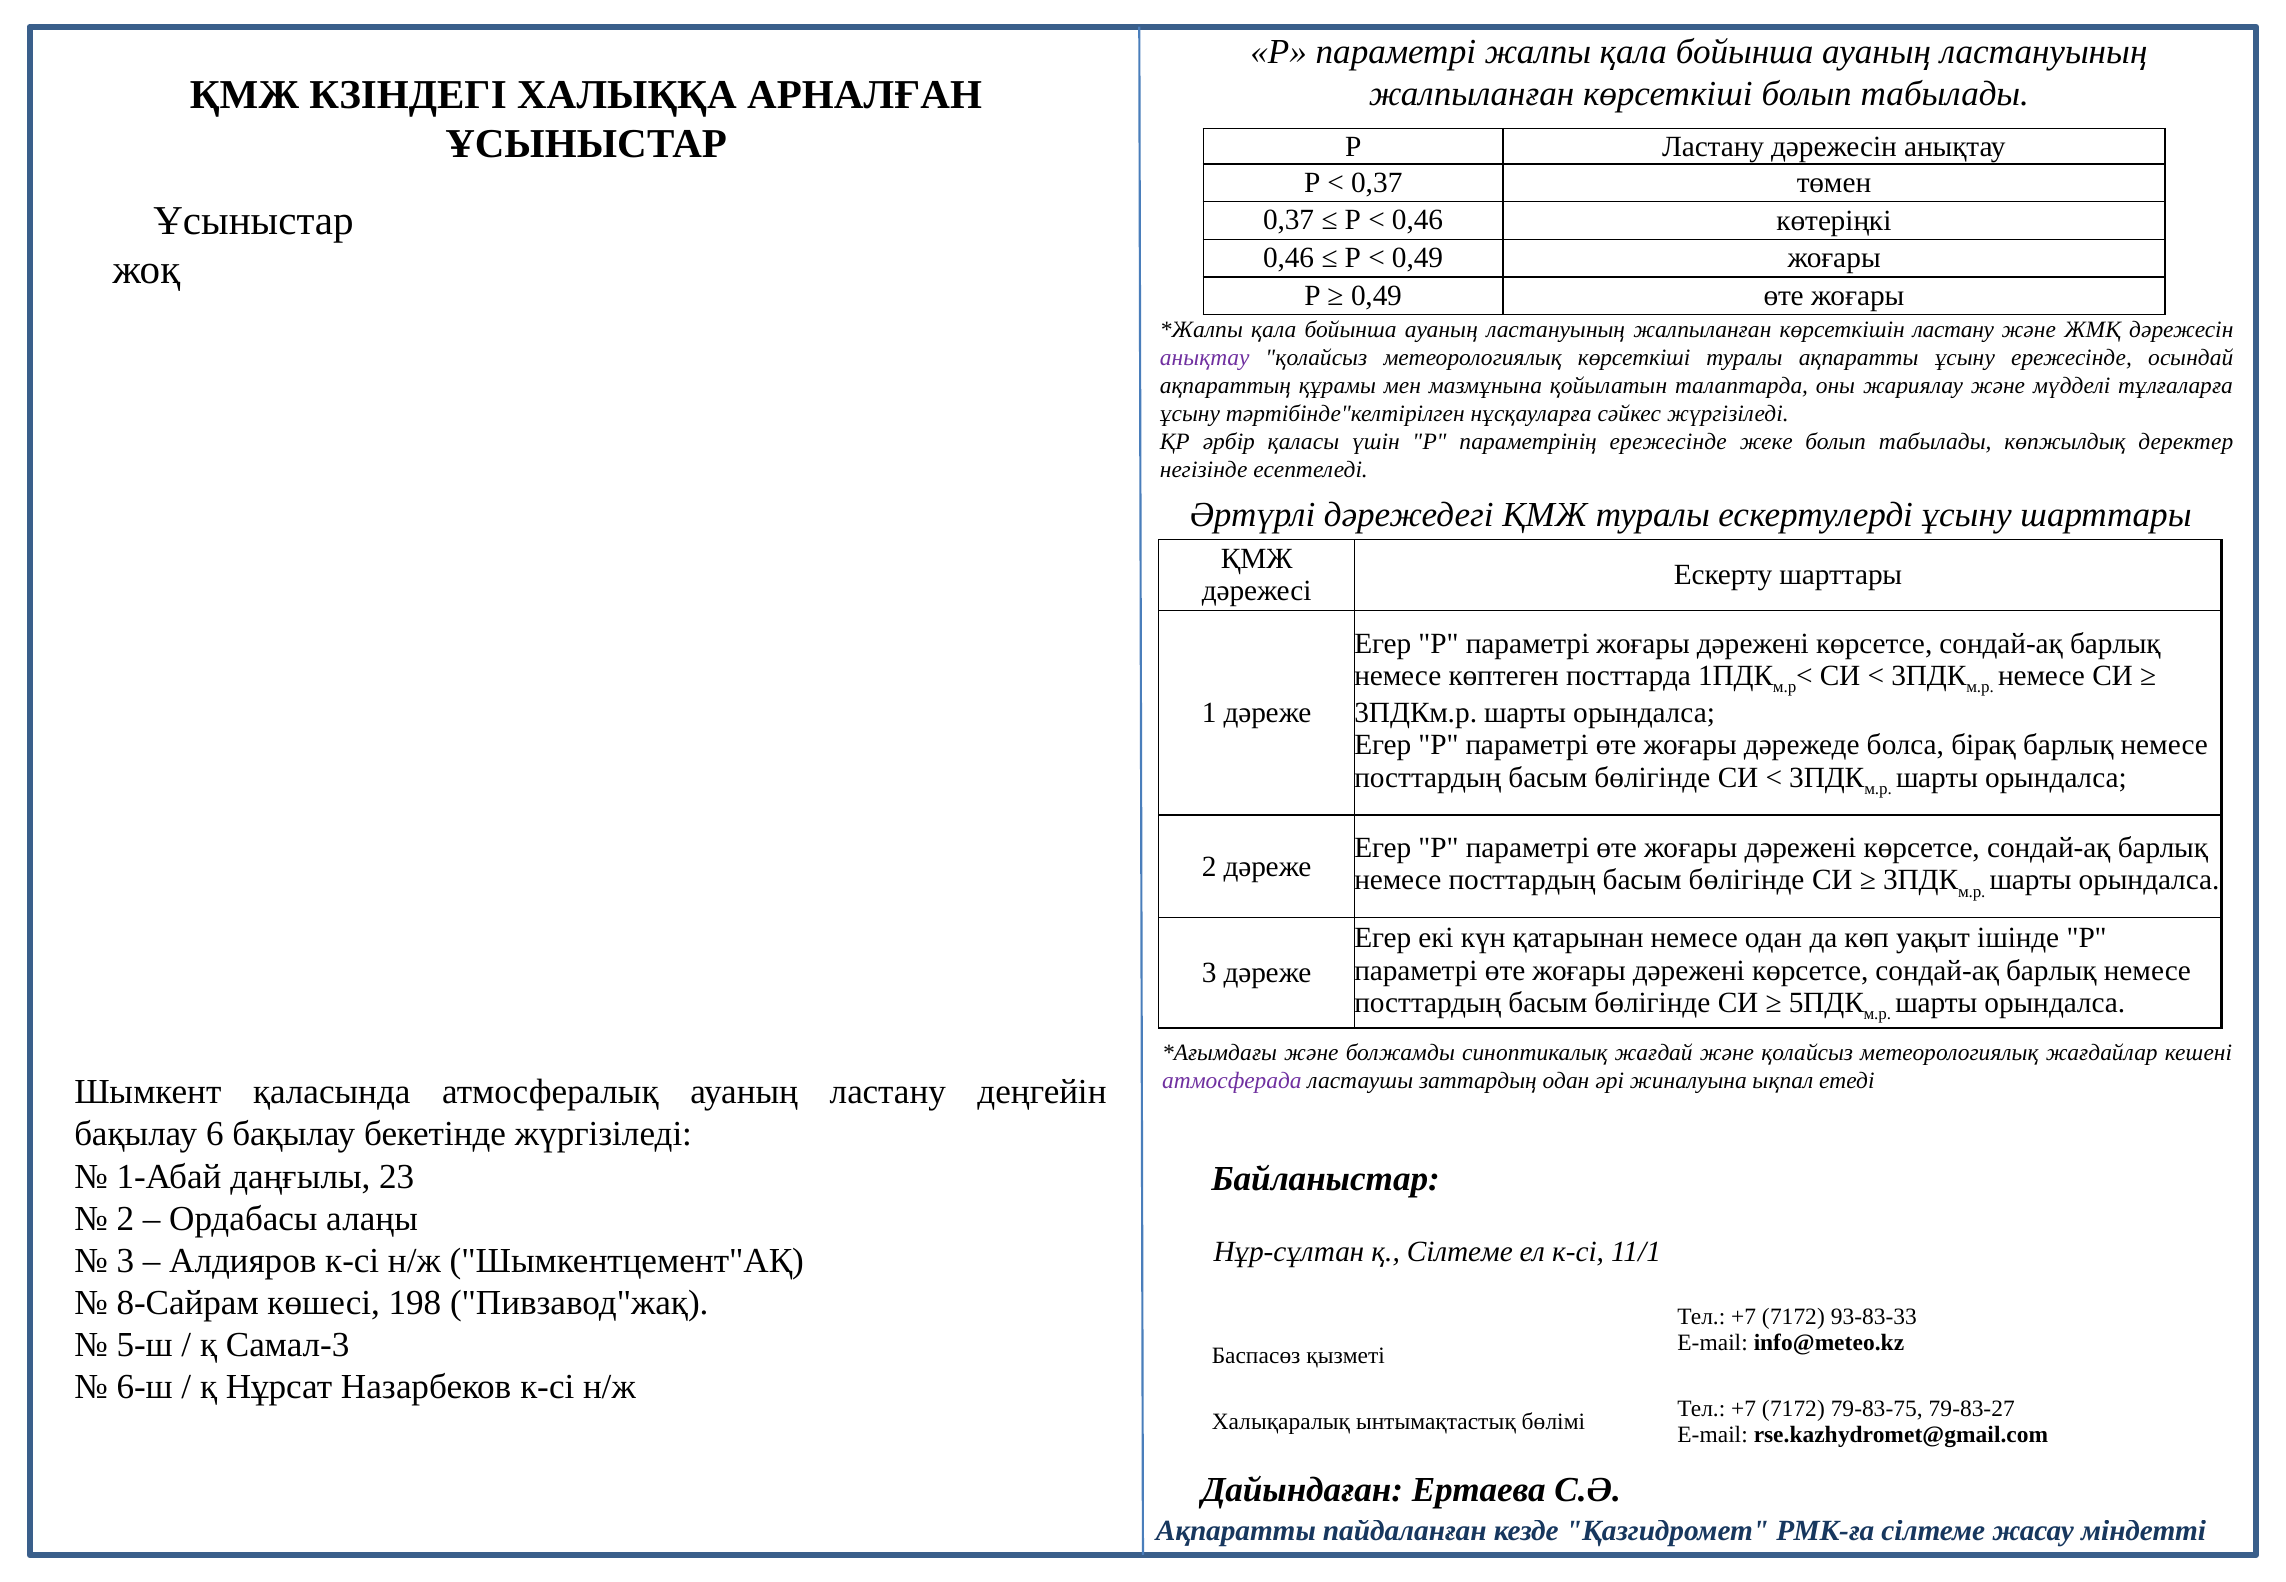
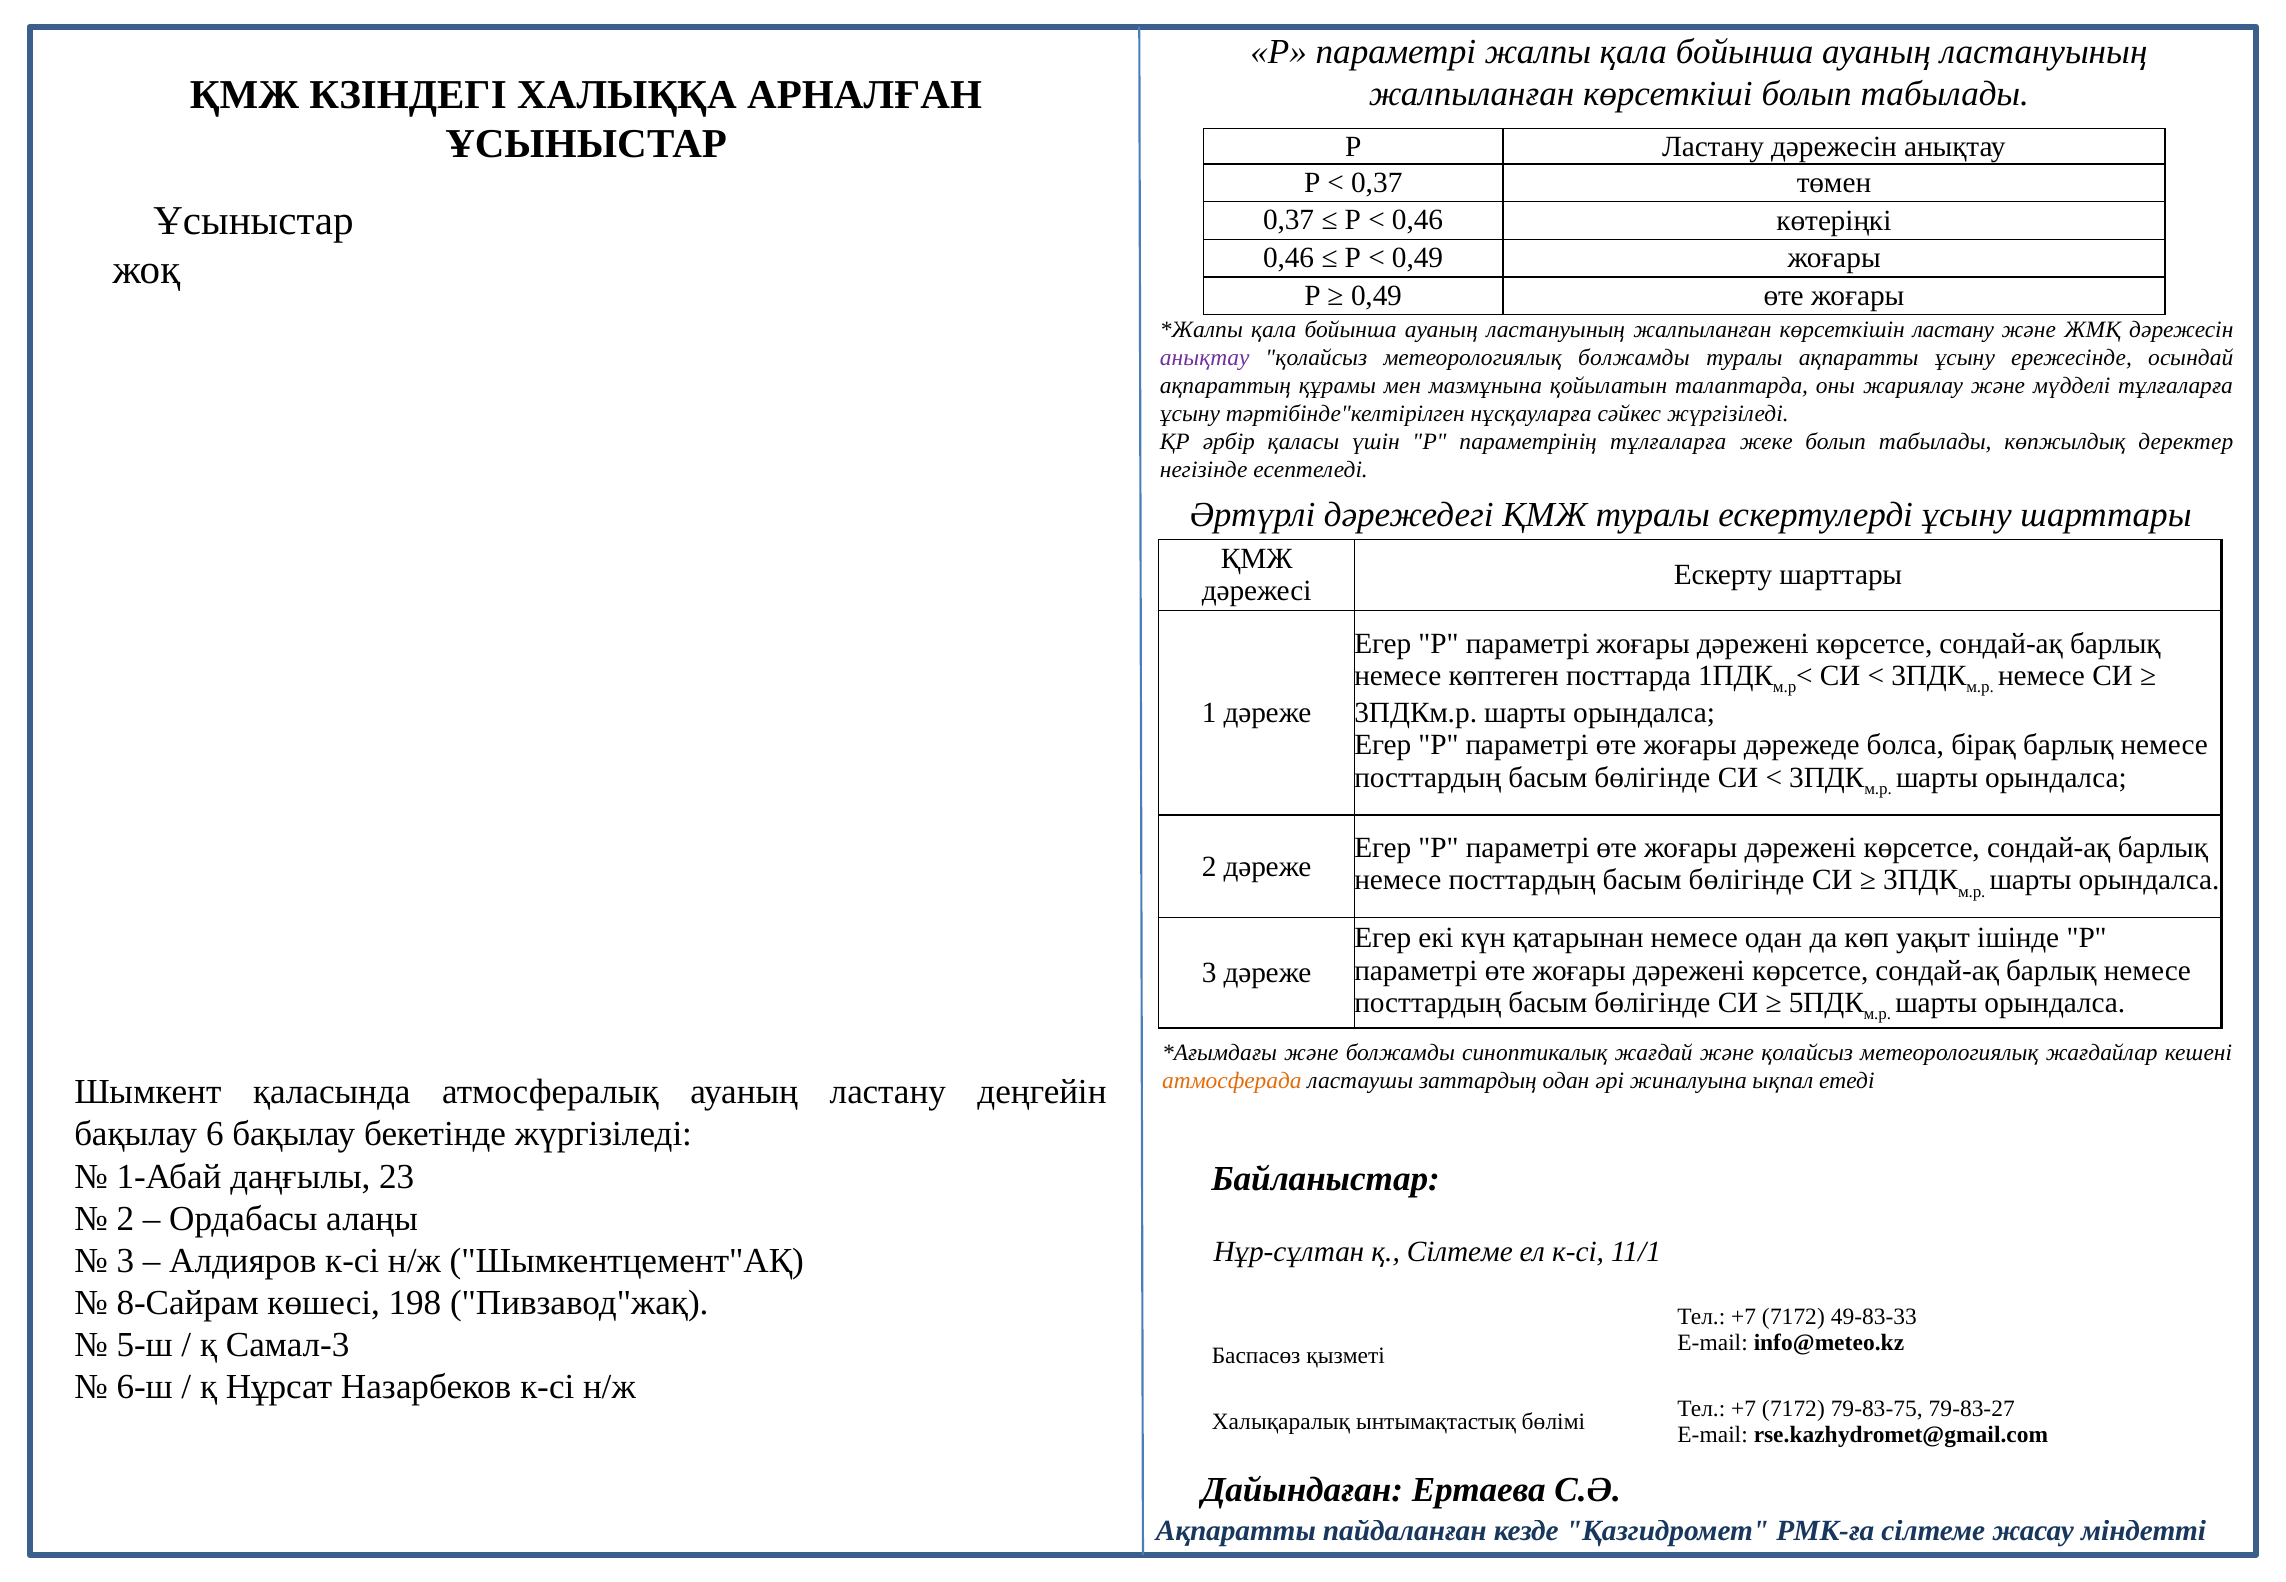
метеорологиялық көрсеткіші: көрсеткіші -> болжамды
параметрінің ережесінде: ережесінде -> тұлғаларға
атмосферада colour: purple -> orange
93-83-33: 93-83-33 -> 49-83-33
